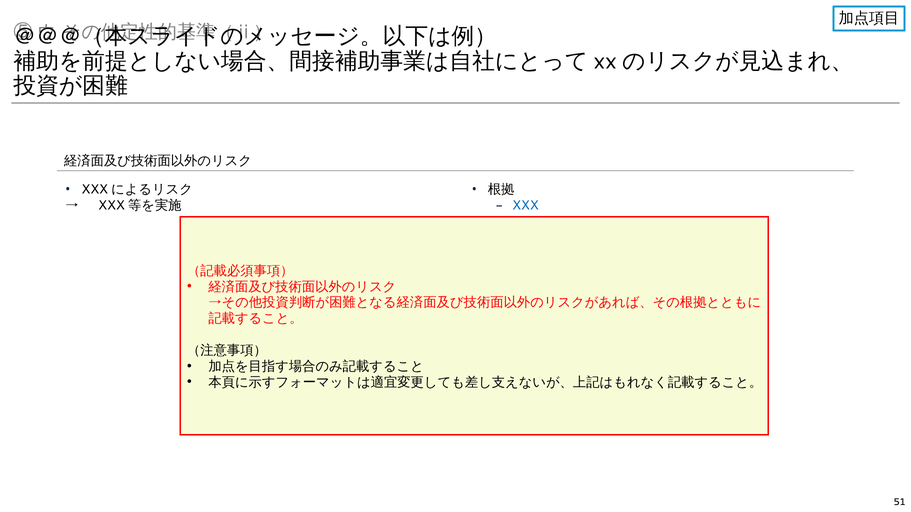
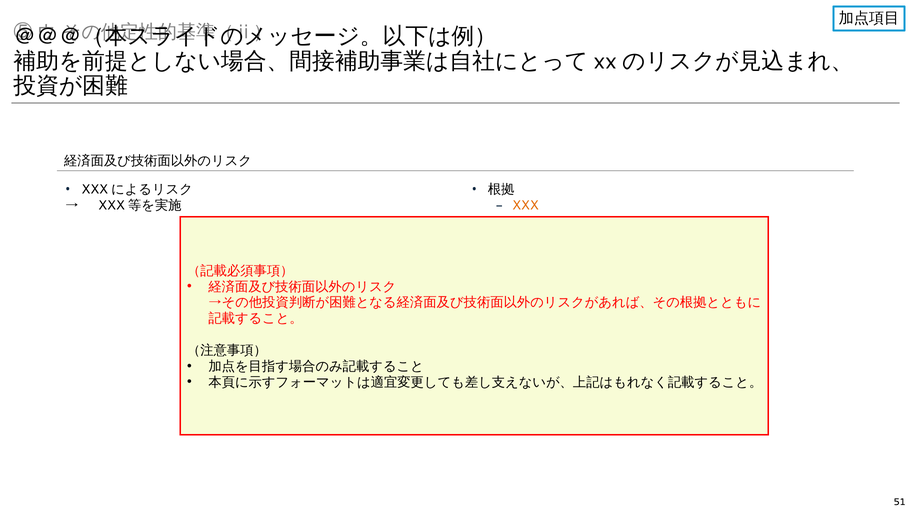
XXX colour: blue -> orange
